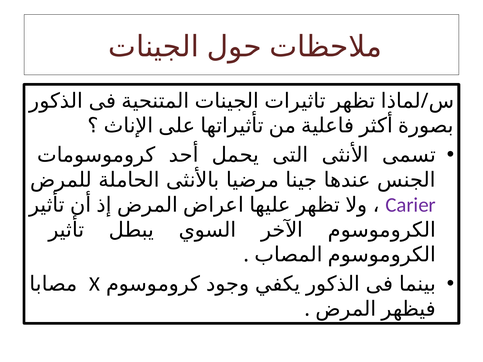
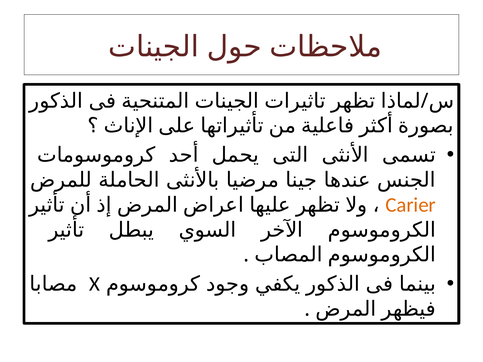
Carier colour: purple -> orange
